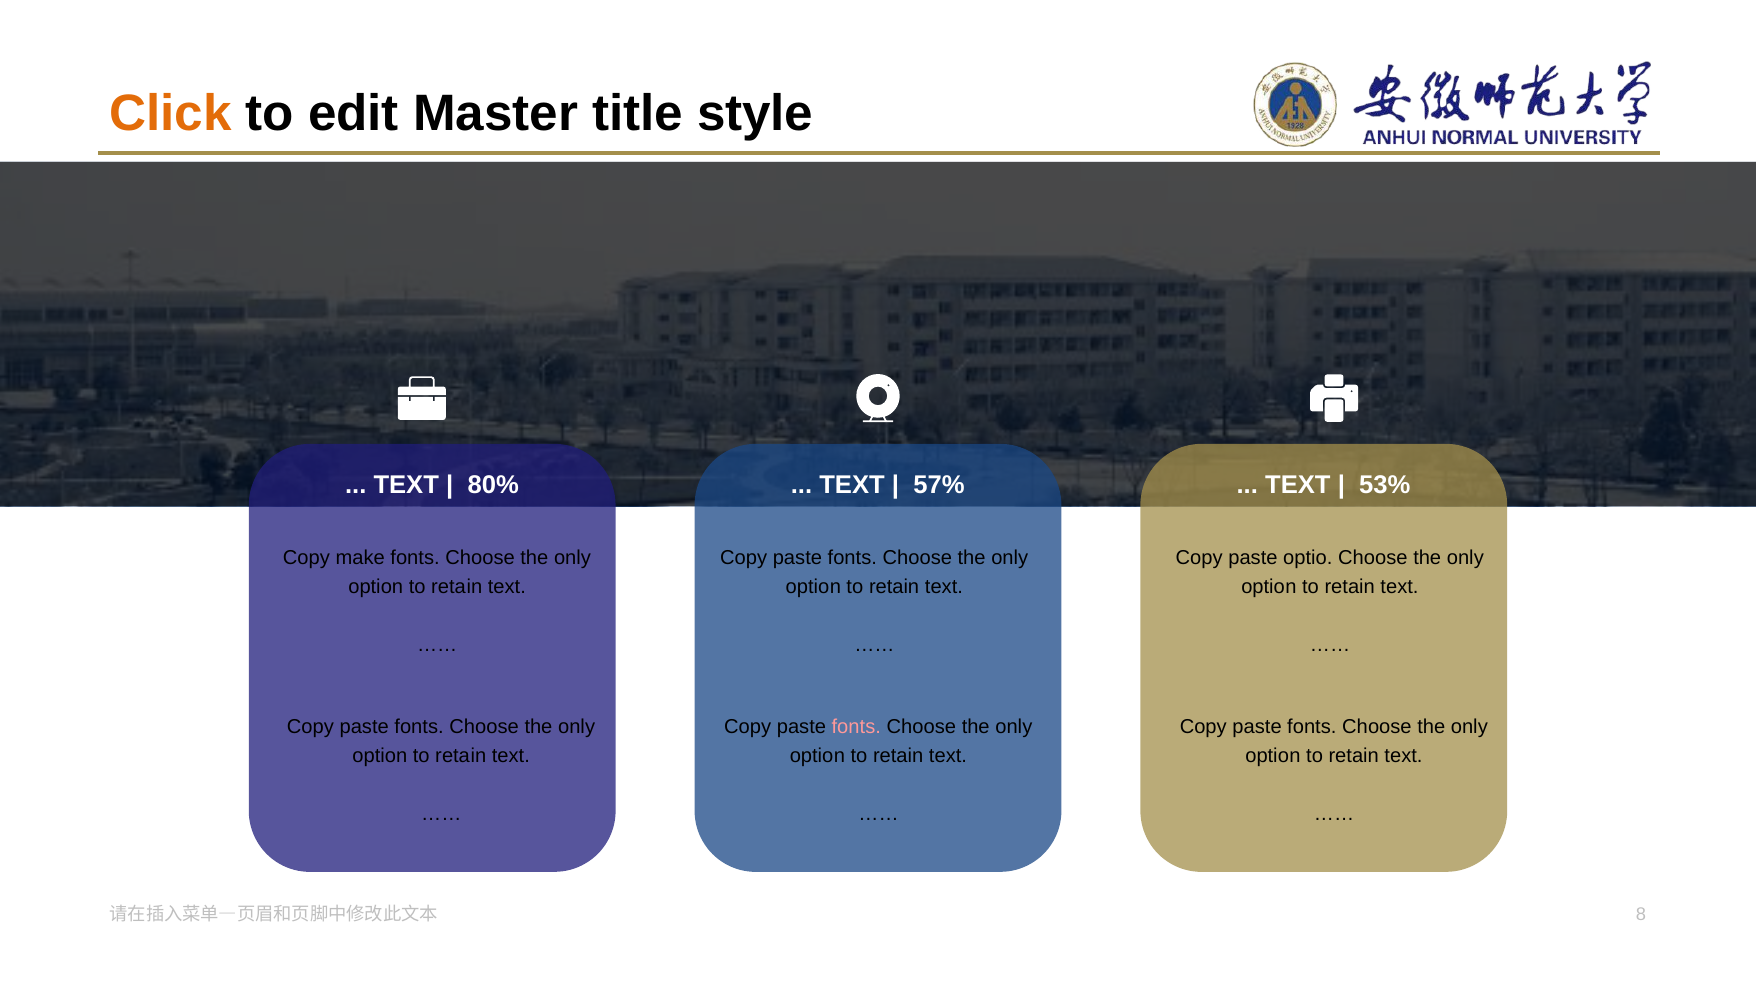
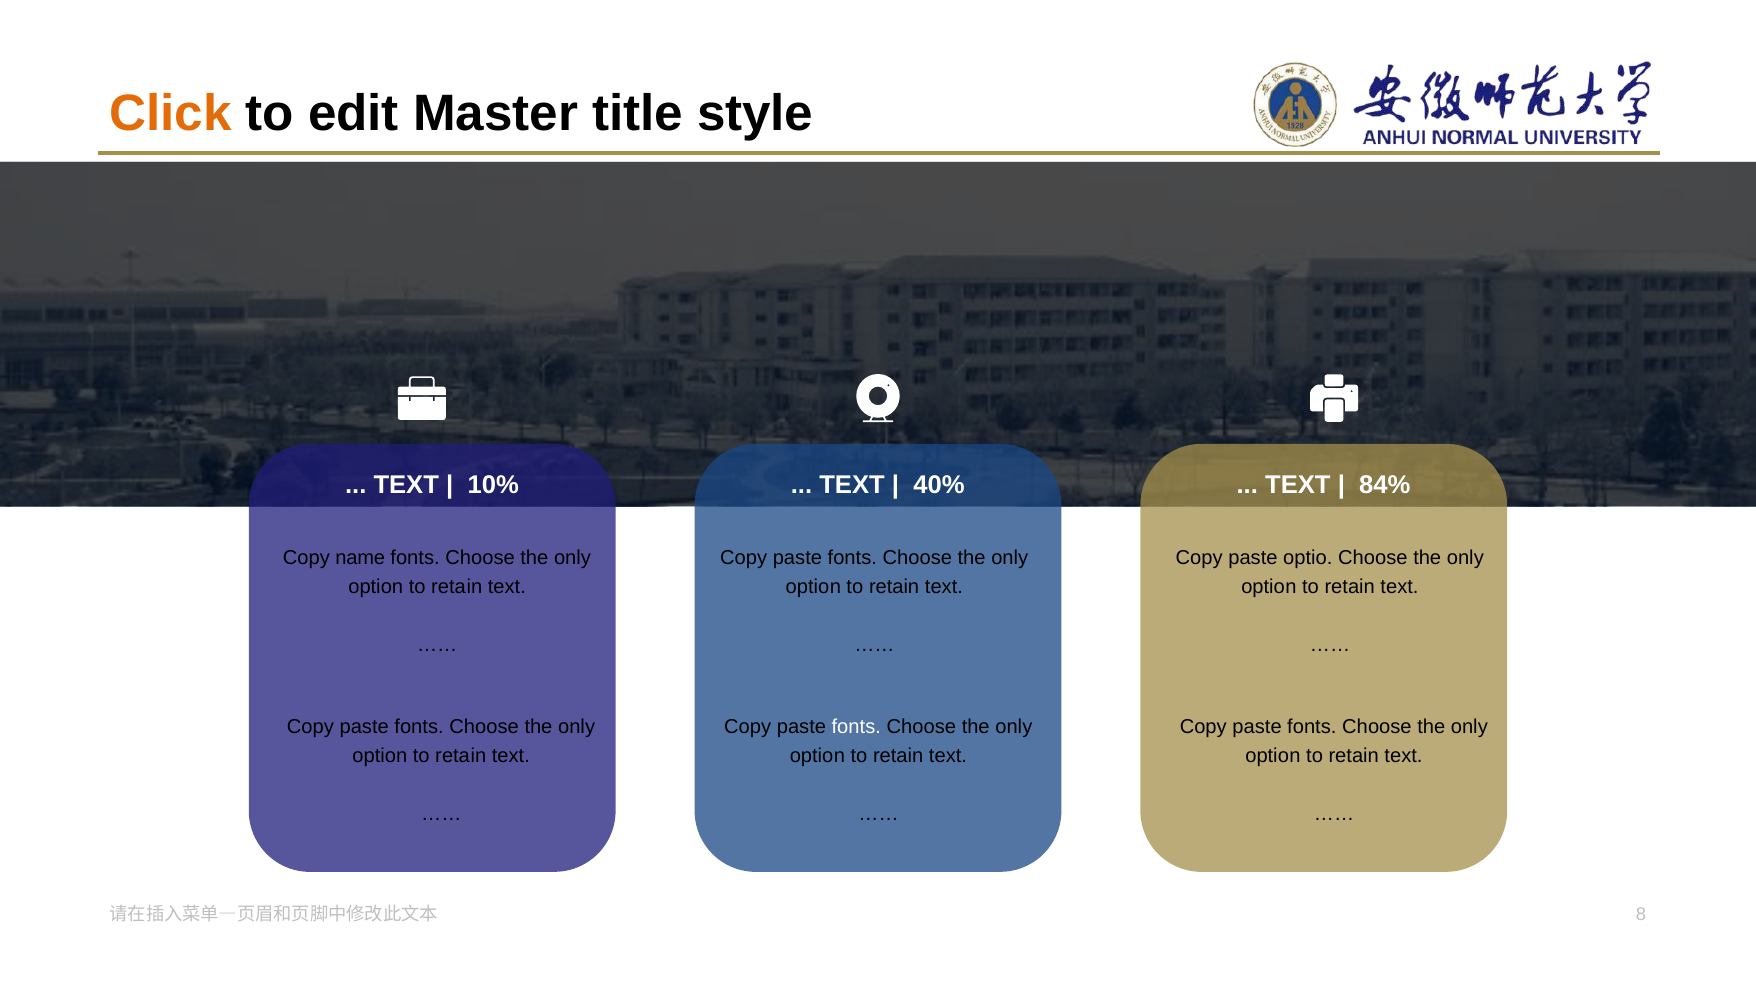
80%: 80% -> 10%
57%: 57% -> 40%
53%: 53% -> 84%
make: make -> name
fonts at (856, 728) colour: pink -> white
